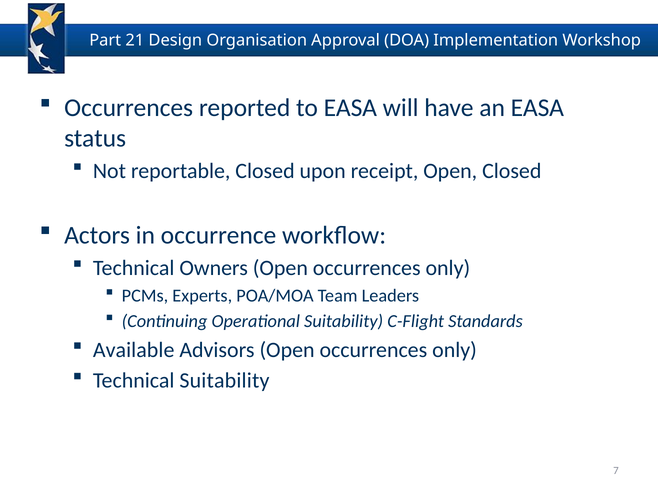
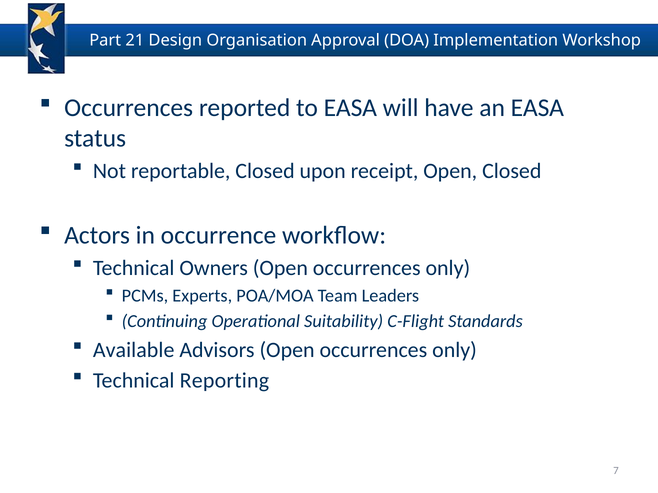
Technical Suitability: Suitability -> Reporting
